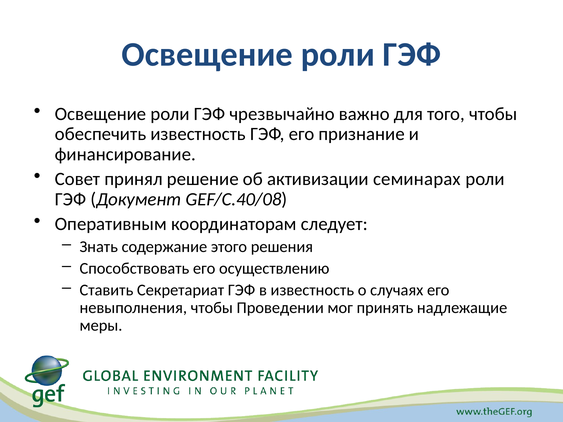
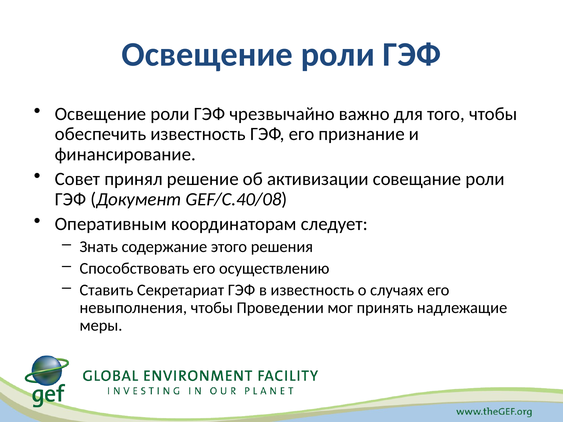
семинарах: семинарах -> совещание
